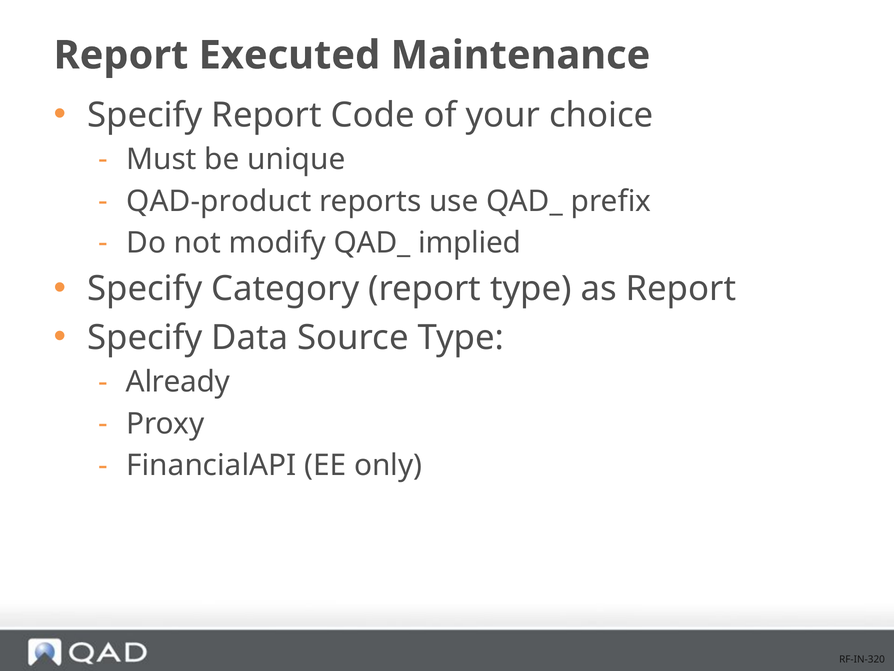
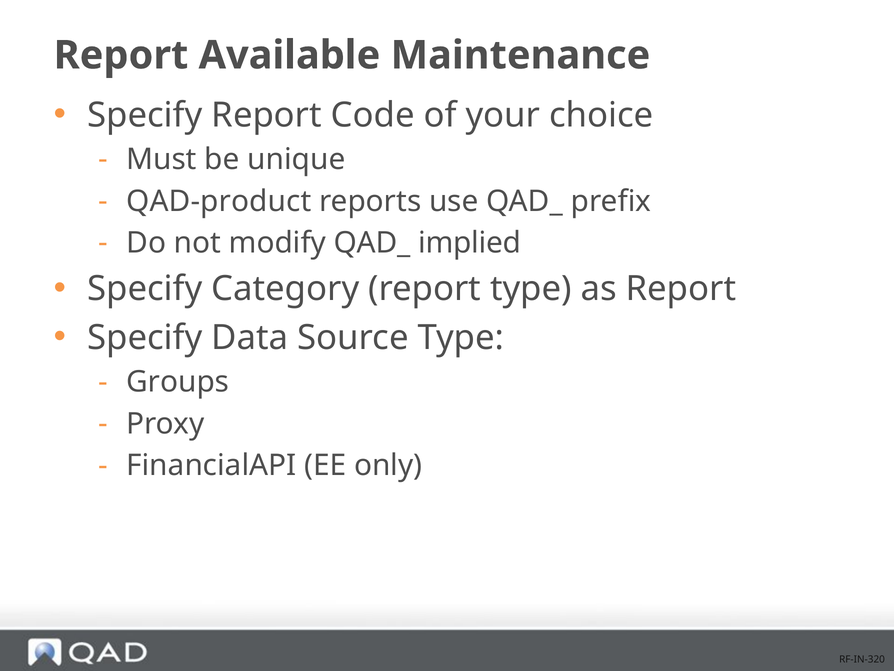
Executed: Executed -> Available
Already: Already -> Groups
